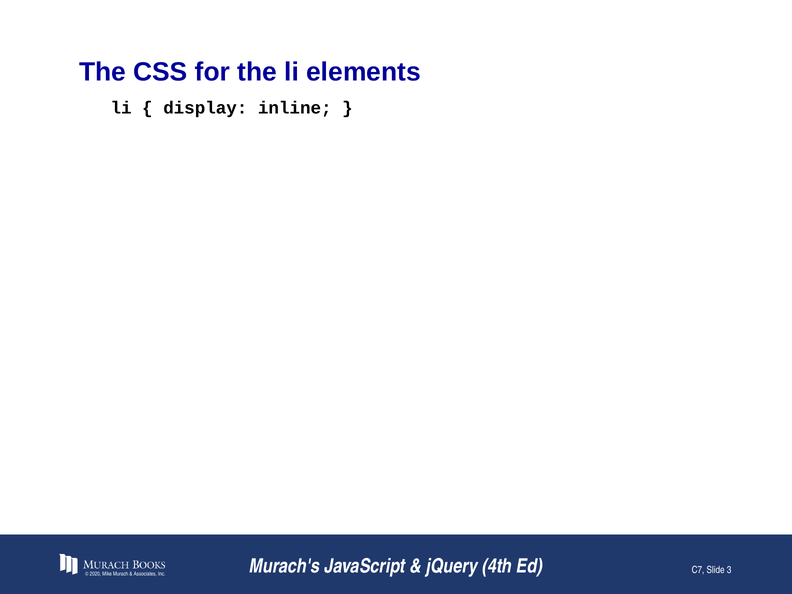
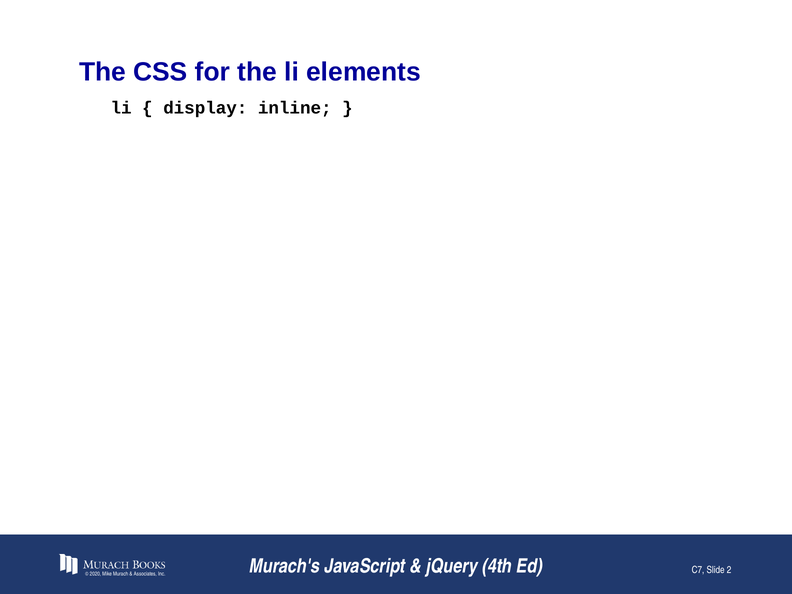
3: 3 -> 2
